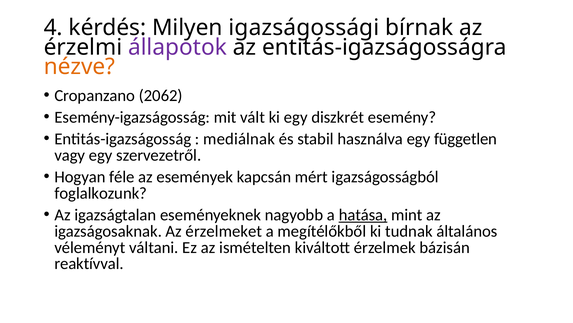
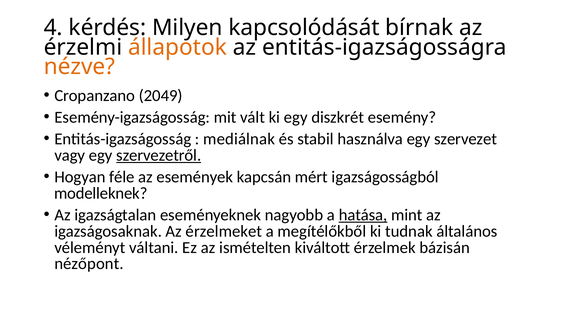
igazságossági: igazságossági -> kapcsolódását
állapotok colour: purple -> orange
2062: 2062 -> 2049
független: független -> szervezet
szervezetről underline: none -> present
foglalkozunk: foglalkozunk -> modelleknek
reaktívval: reaktívval -> nézőpont
